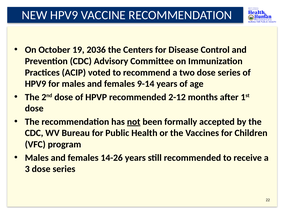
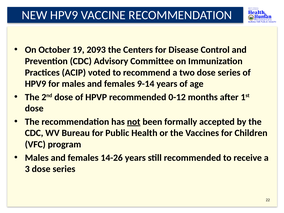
2036: 2036 -> 2093
2-12: 2-12 -> 0-12
